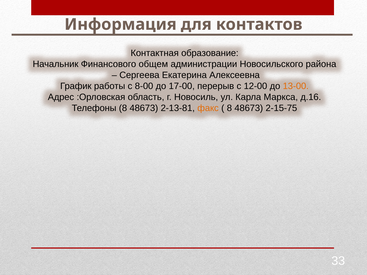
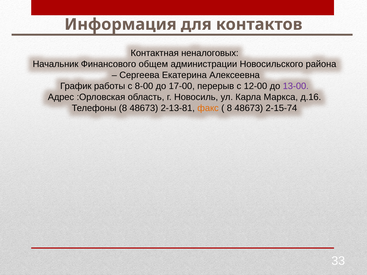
образование: образование -> неналоговых
13-00 colour: orange -> purple
2-15-75: 2-15-75 -> 2-15-74
